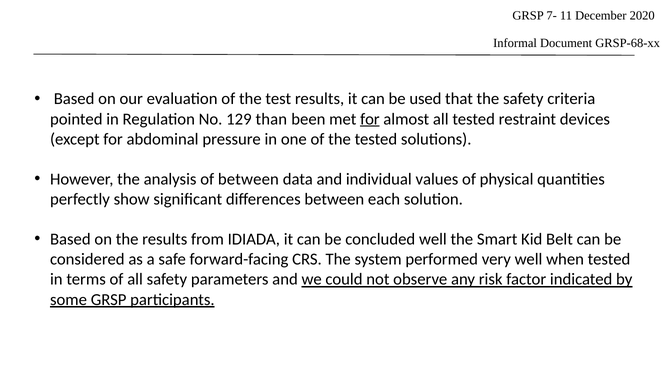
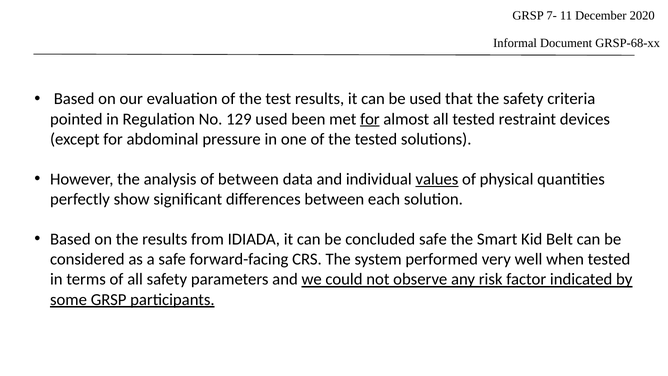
129 than: than -> used
values underline: none -> present
concluded well: well -> safe
